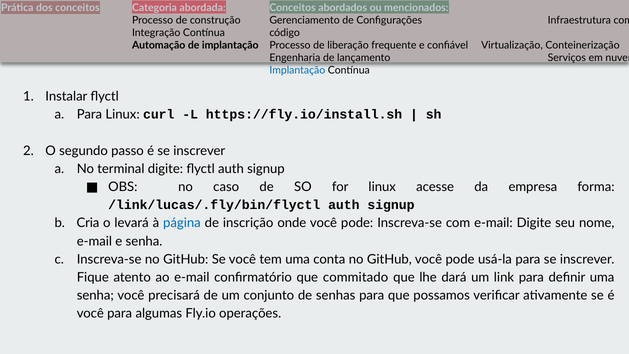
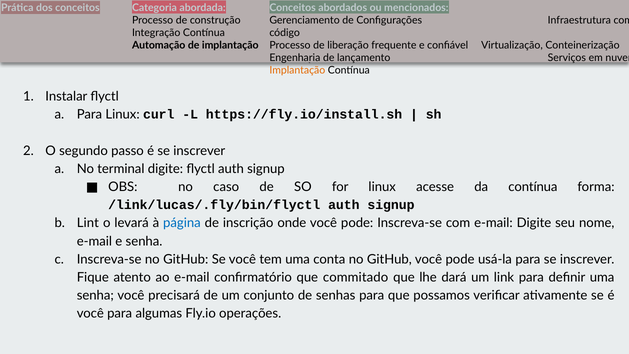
Implantação at (297, 70) colour: blue -> orange
da empresa: empresa -> contínua
Cria: Cria -> Lint
